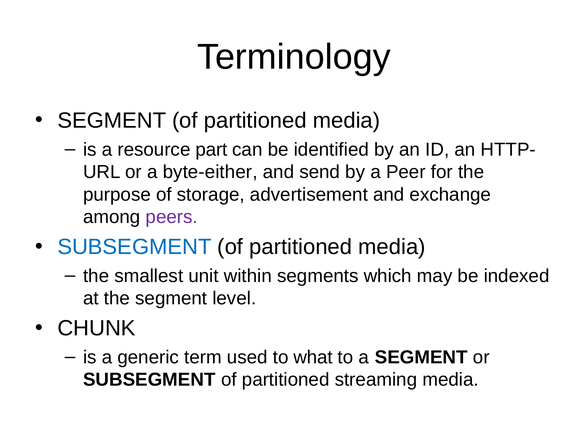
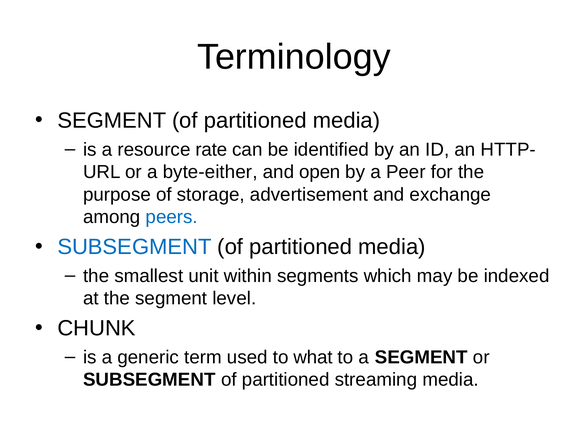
part: part -> rate
send: send -> open
peers colour: purple -> blue
